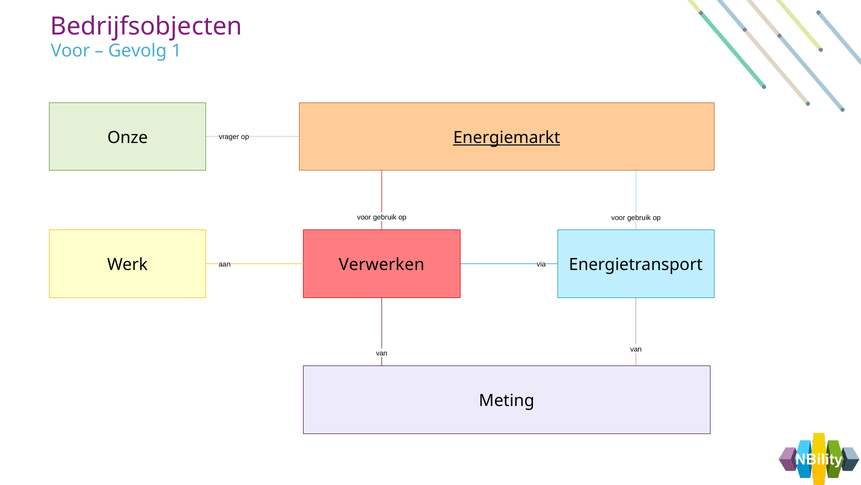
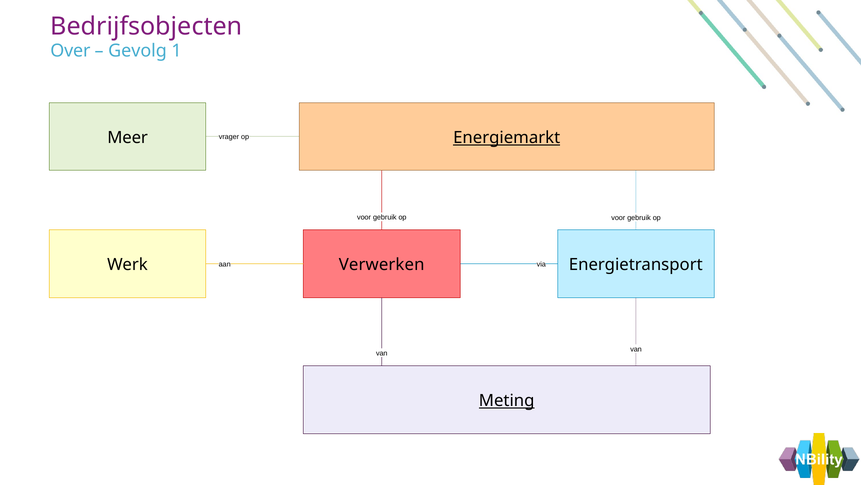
Voor at (70, 51): Voor -> Over
Onze: Onze -> Meer
Meting underline: none -> present
